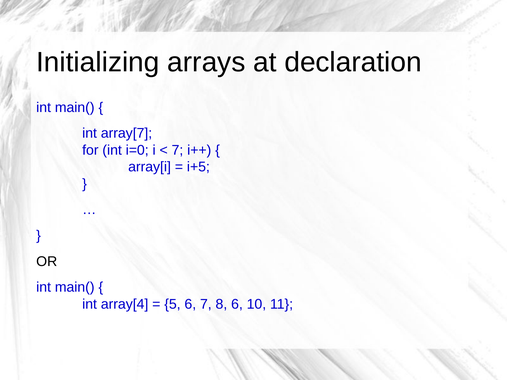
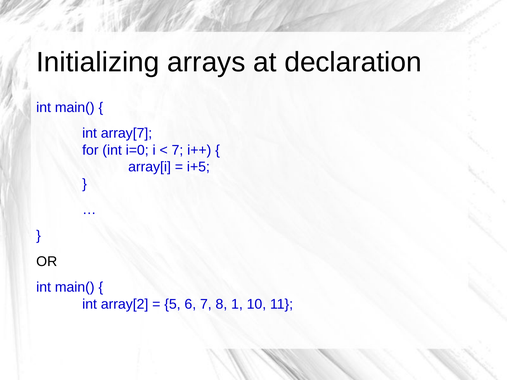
array[4: array[4 -> array[2
8 6: 6 -> 1
